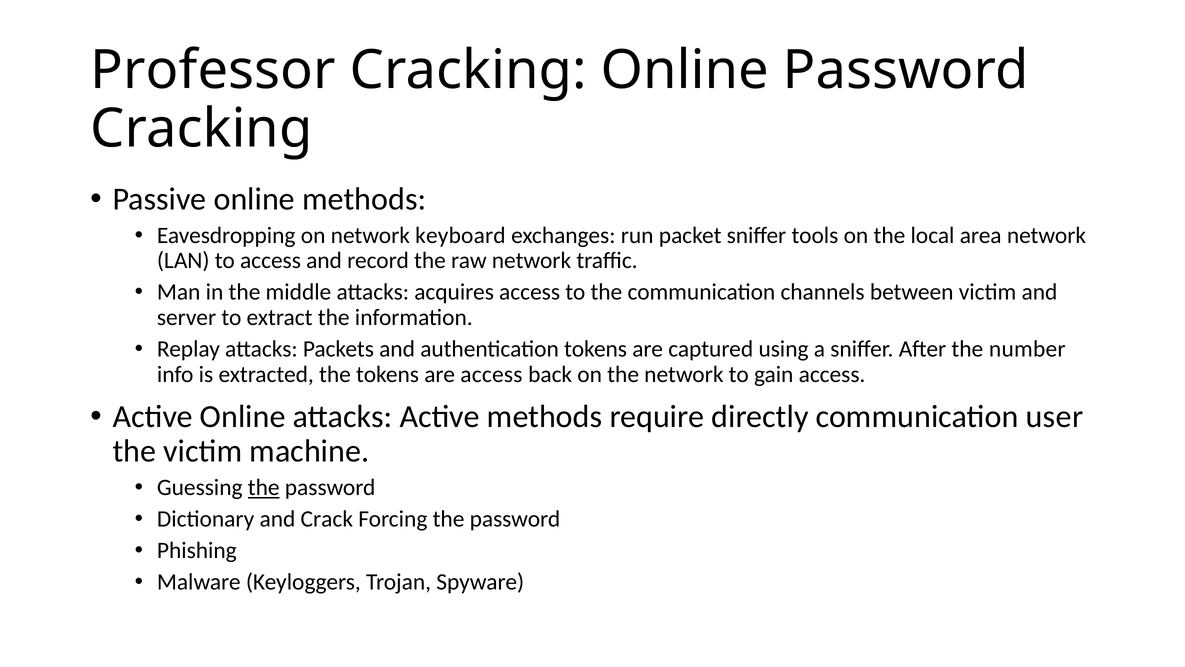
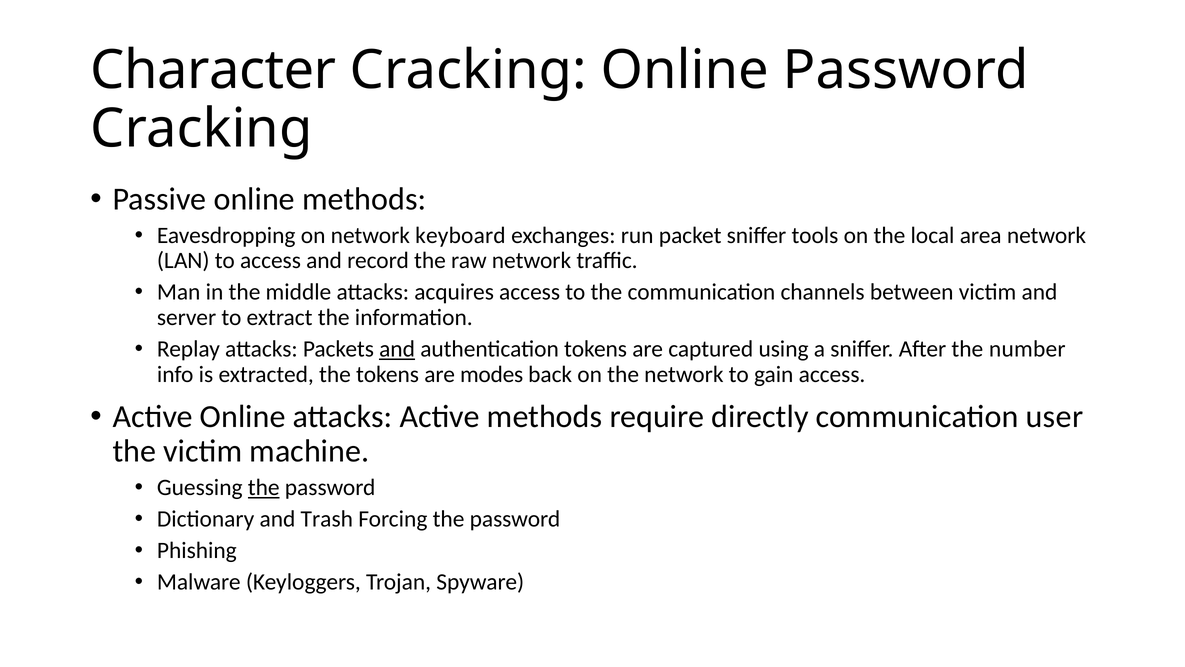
Professor: Professor -> Character
and at (397, 349) underline: none -> present
are access: access -> modes
Crack: Crack -> Trash
